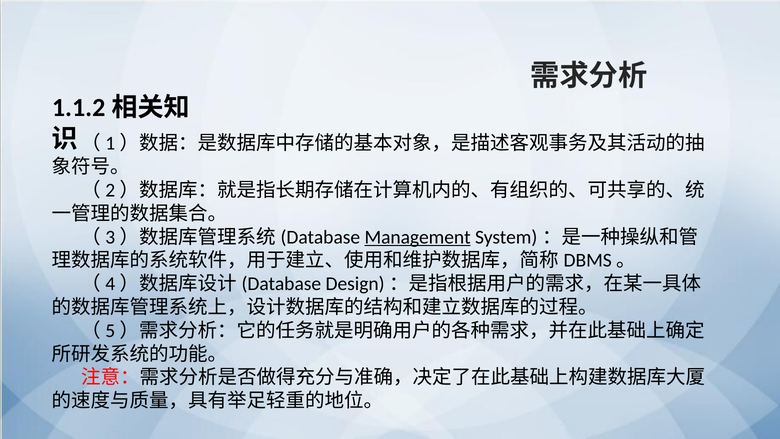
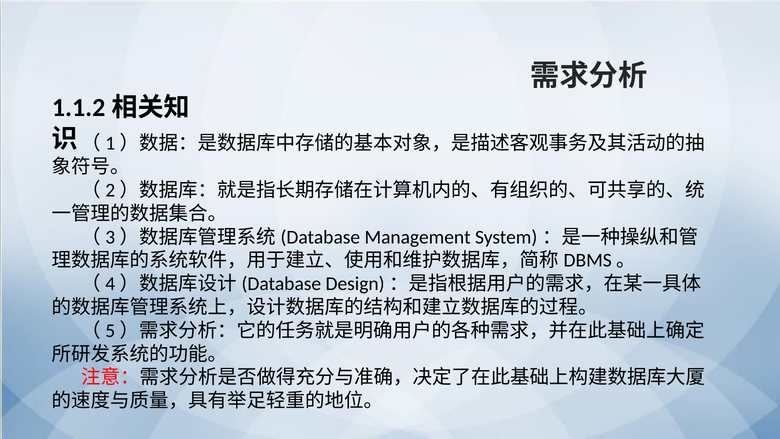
Management underline: present -> none
